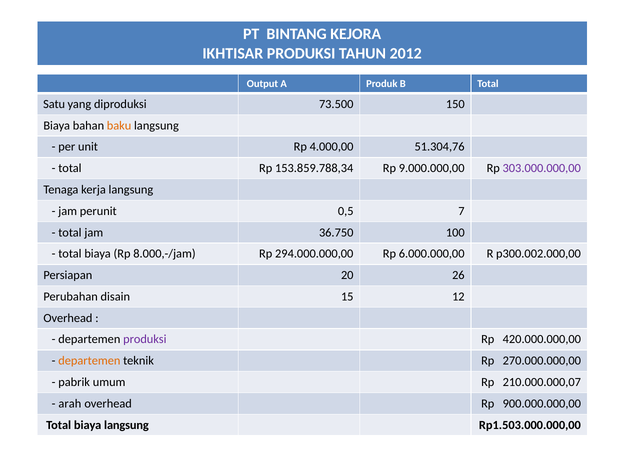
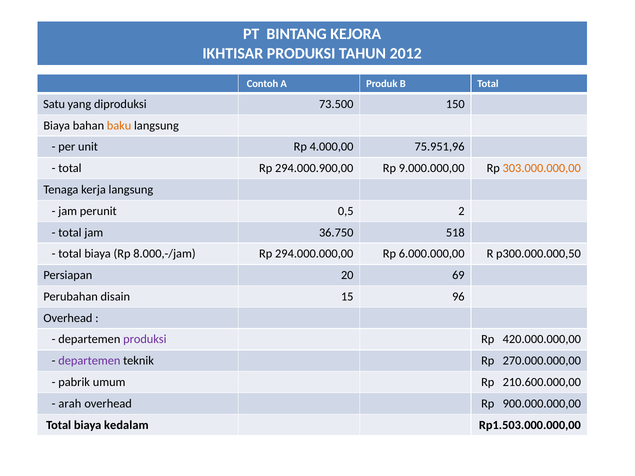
Output: Output -> Contoh
51.304,76: 51.304,76 -> 75.951,96
153.859.788,34: 153.859.788,34 -> 294.000.900,00
303.000.000,00 colour: purple -> orange
7: 7 -> 2
100: 100 -> 518
p300.002.000,00: p300.002.000,00 -> p300.000.000,50
26: 26 -> 69
12: 12 -> 96
departemen at (89, 361) colour: orange -> purple
210.000.000,07: 210.000.000,07 -> 210.600.000,00
biaya langsung: langsung -> kedalam
